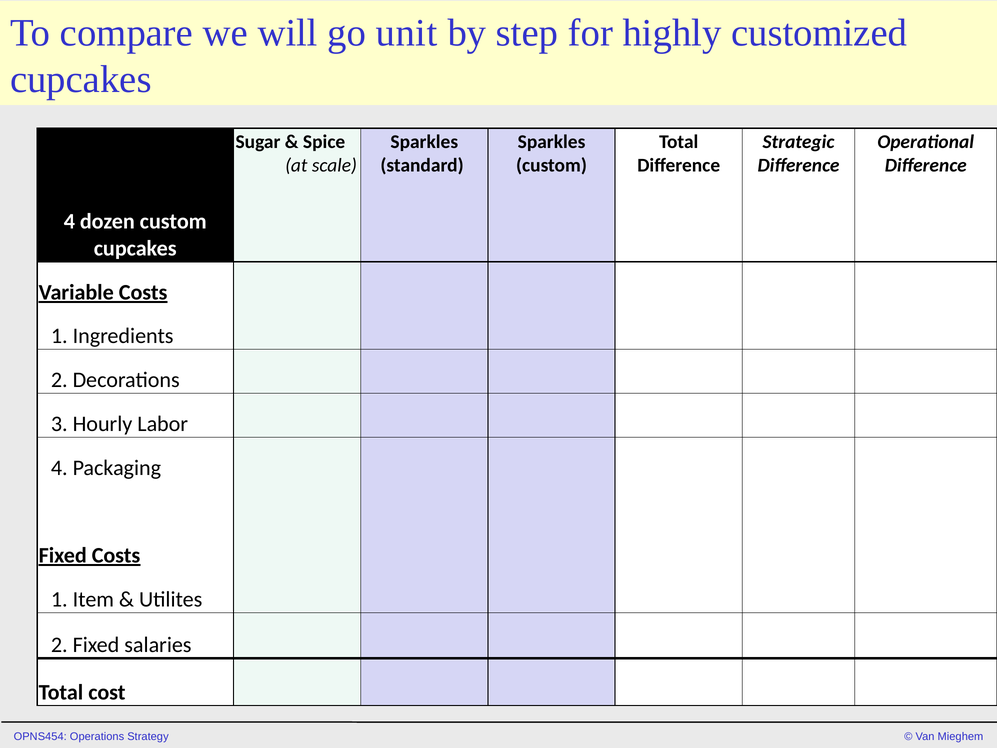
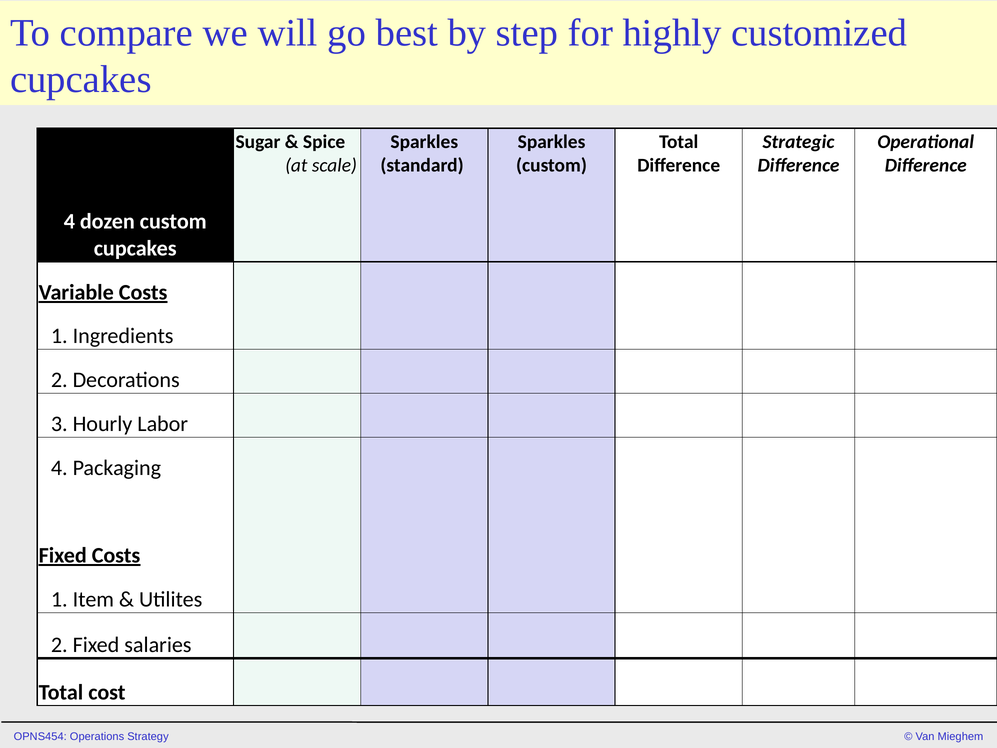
unit: unit -> best
